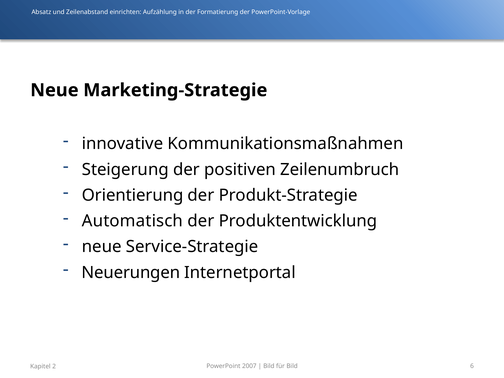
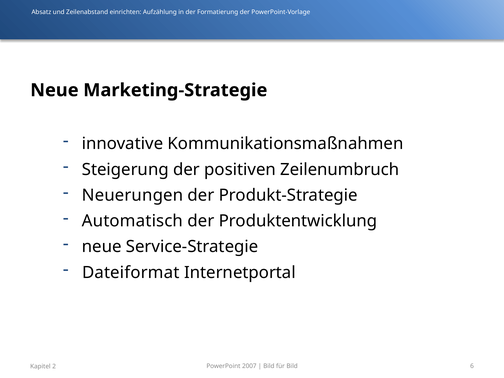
Orientierung: Orientierung -> Neuerungen
Neuerungen: Neuerungen -> Dateiformat
